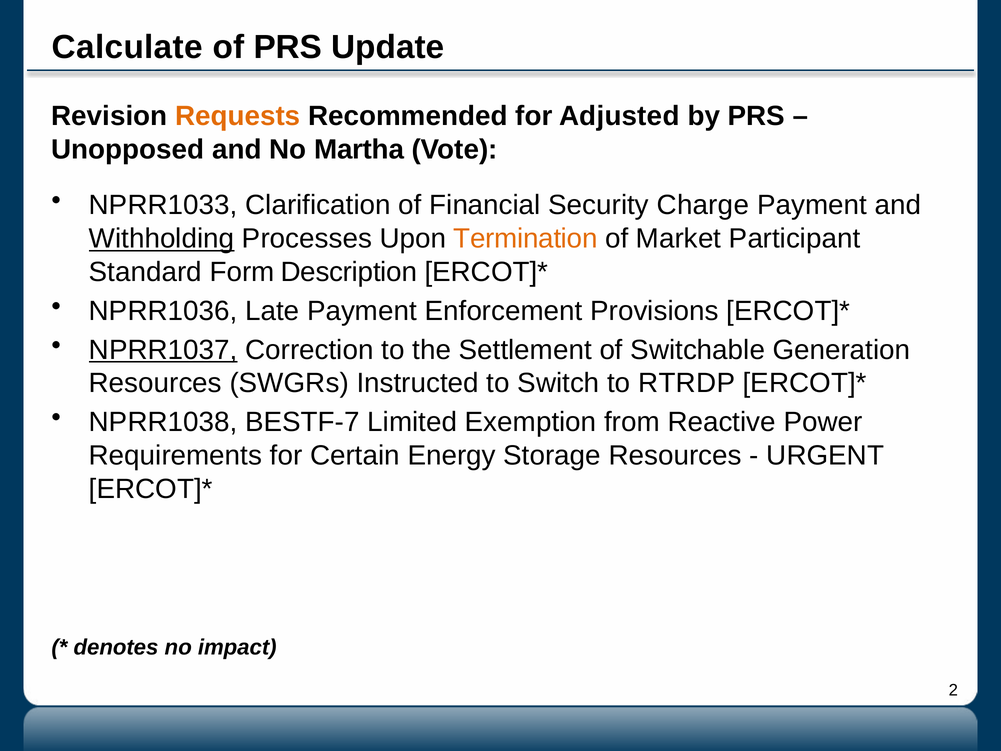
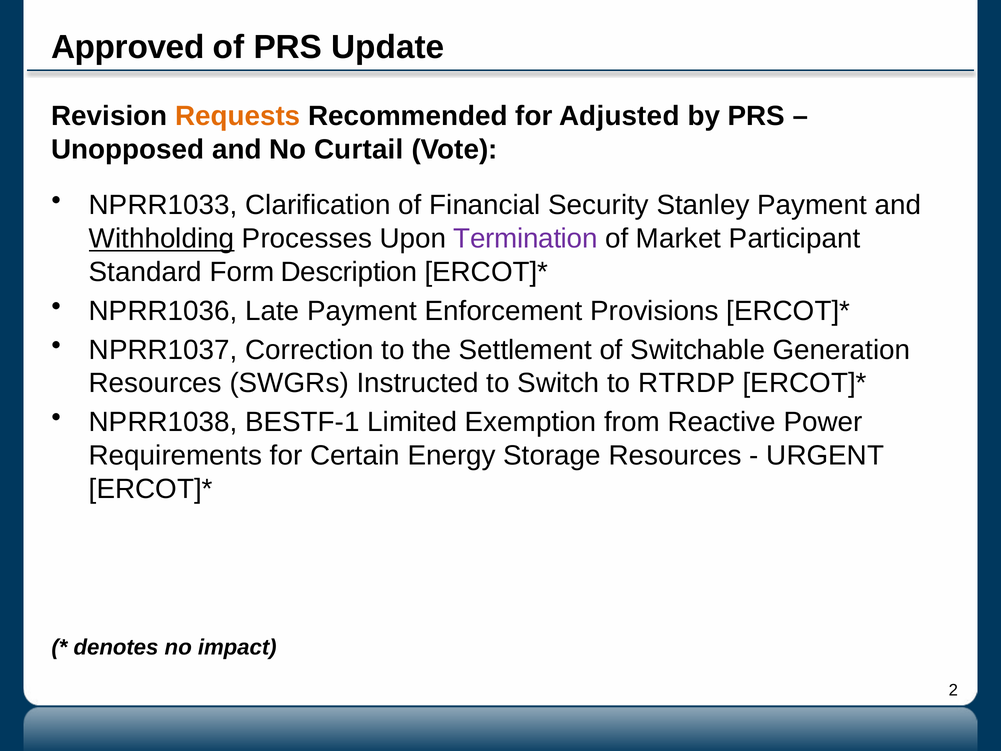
Calculate: Calculate -> Approved
Martha: Martha -> Curtail
Charge: Charge -> Stanley
Termination colour: orange -> purple
NPRR1037 underline: present -> none
BESTF-7: BESTF-7 -> BESTF-1
